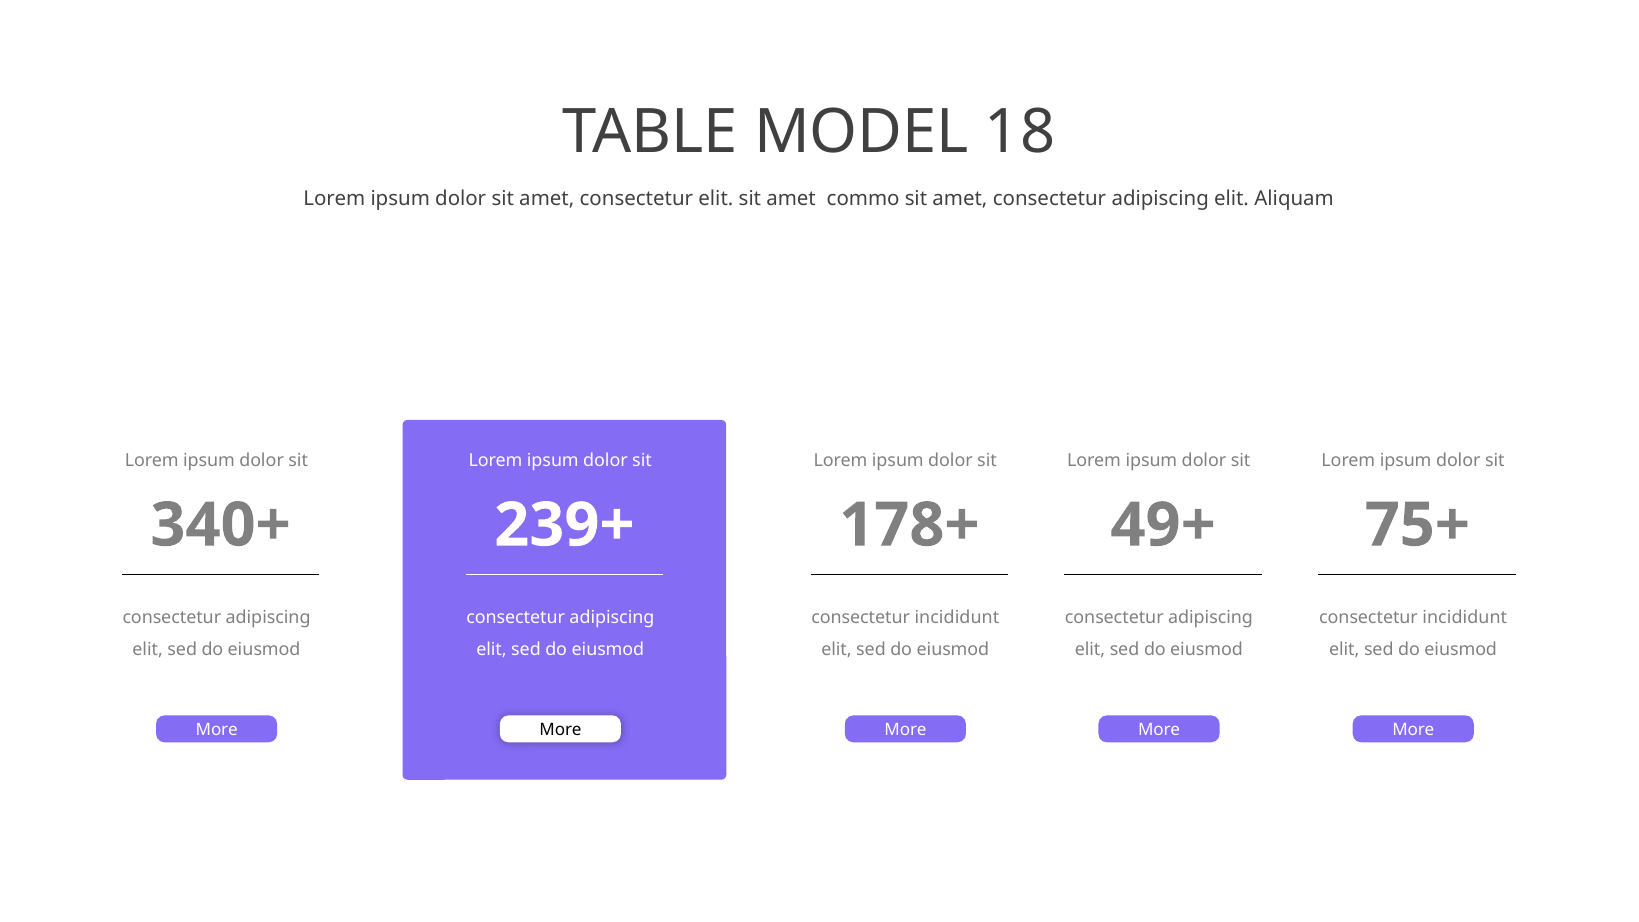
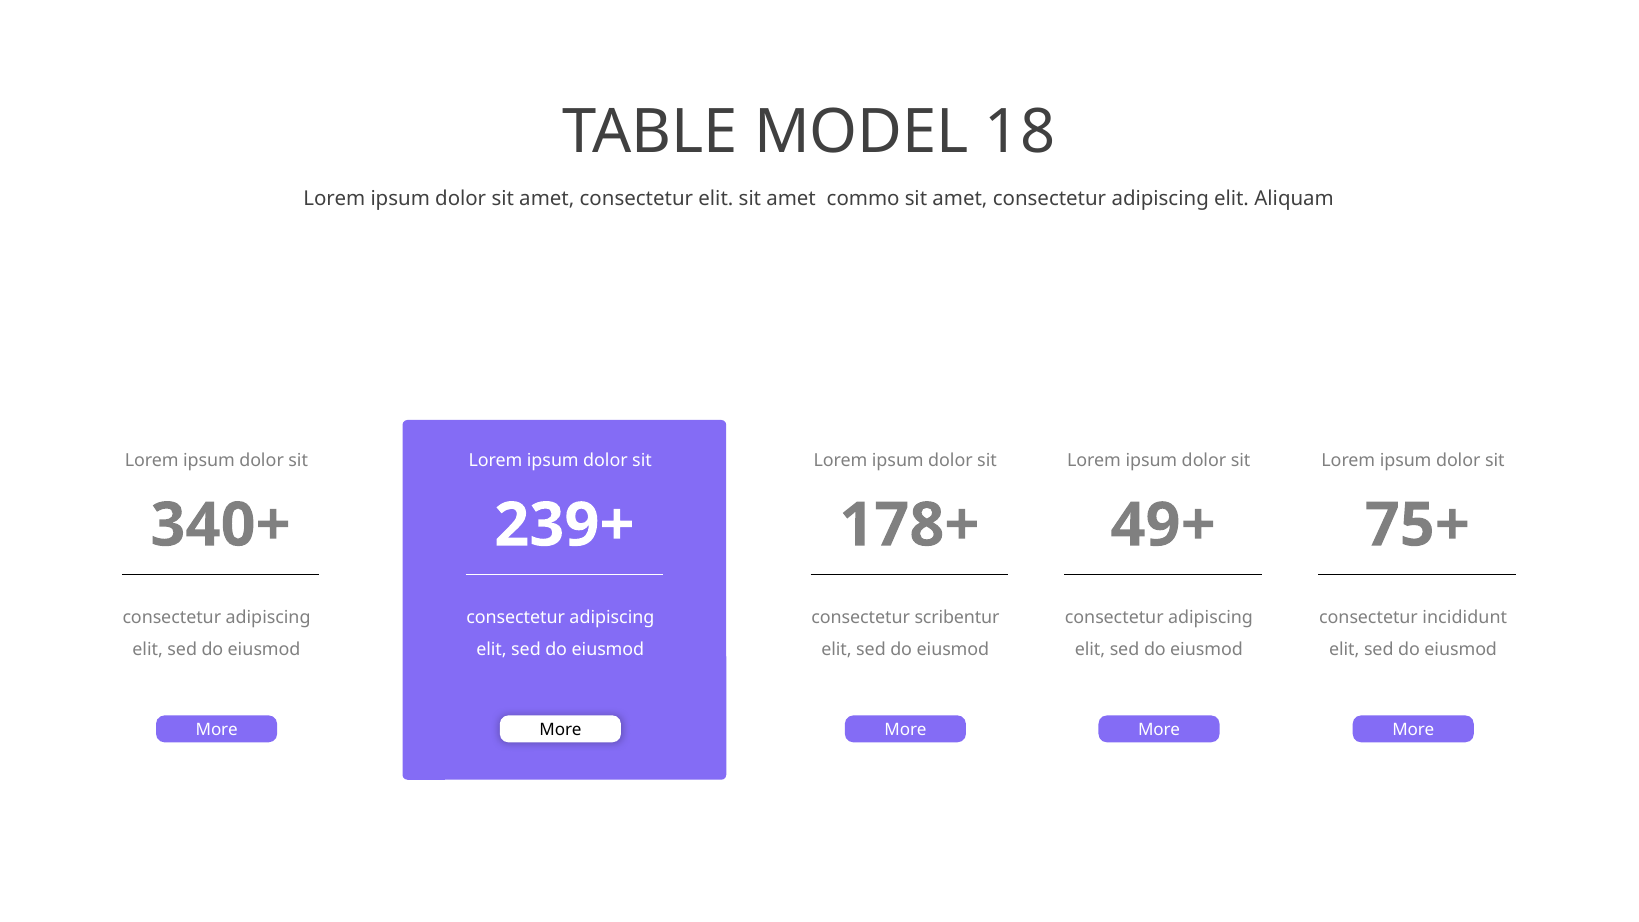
incididunt at (957, 617): incididunt -> scribentur
